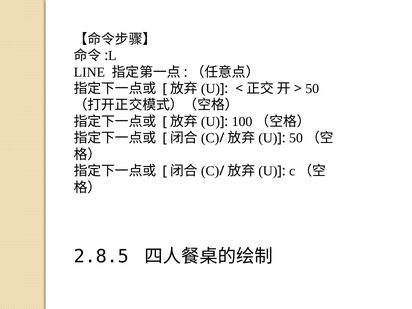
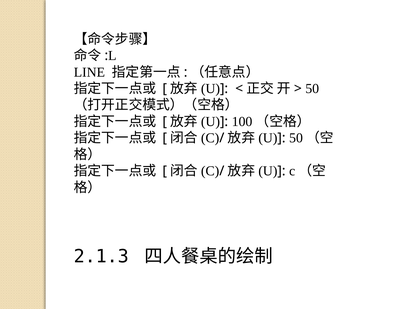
2.8.5: 2.8.5 -> 2.1.3
